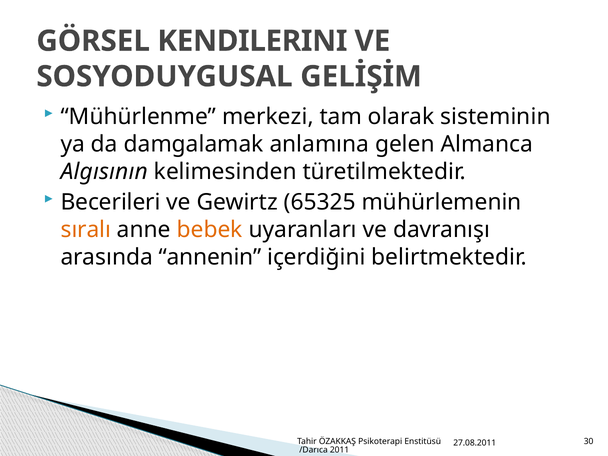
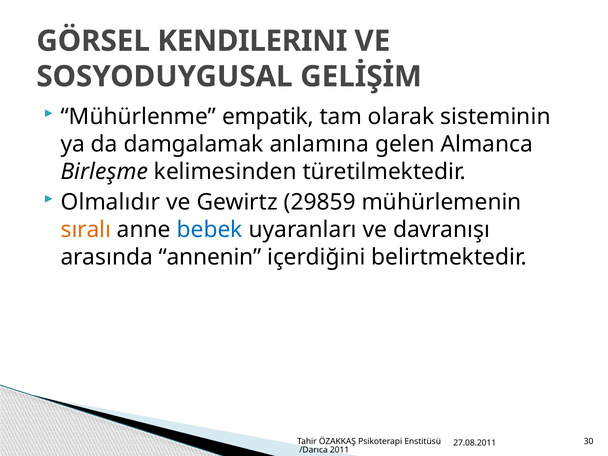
merkezi: merkezi -> empatik
Algısının: Algısının -> Birleşme
Becerileri: Becerileri -> Olmalıdır
65325: 65325 -> 29859
bebek colour: orange -> blue
